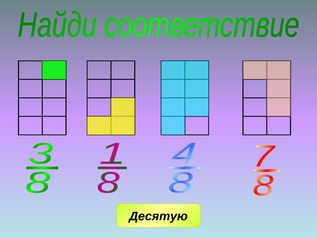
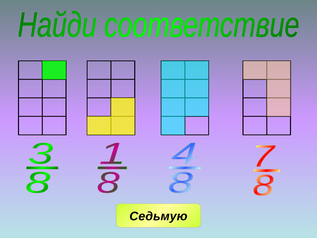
Десятую: Десятую -> Седьмую
